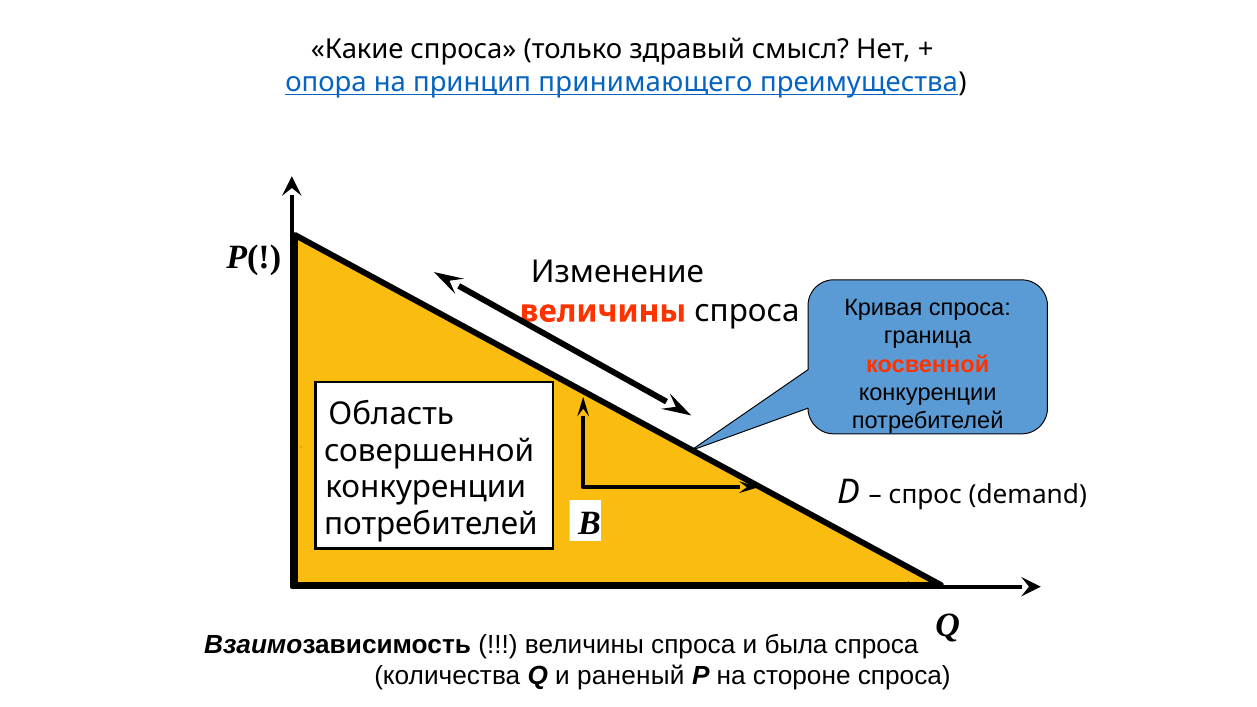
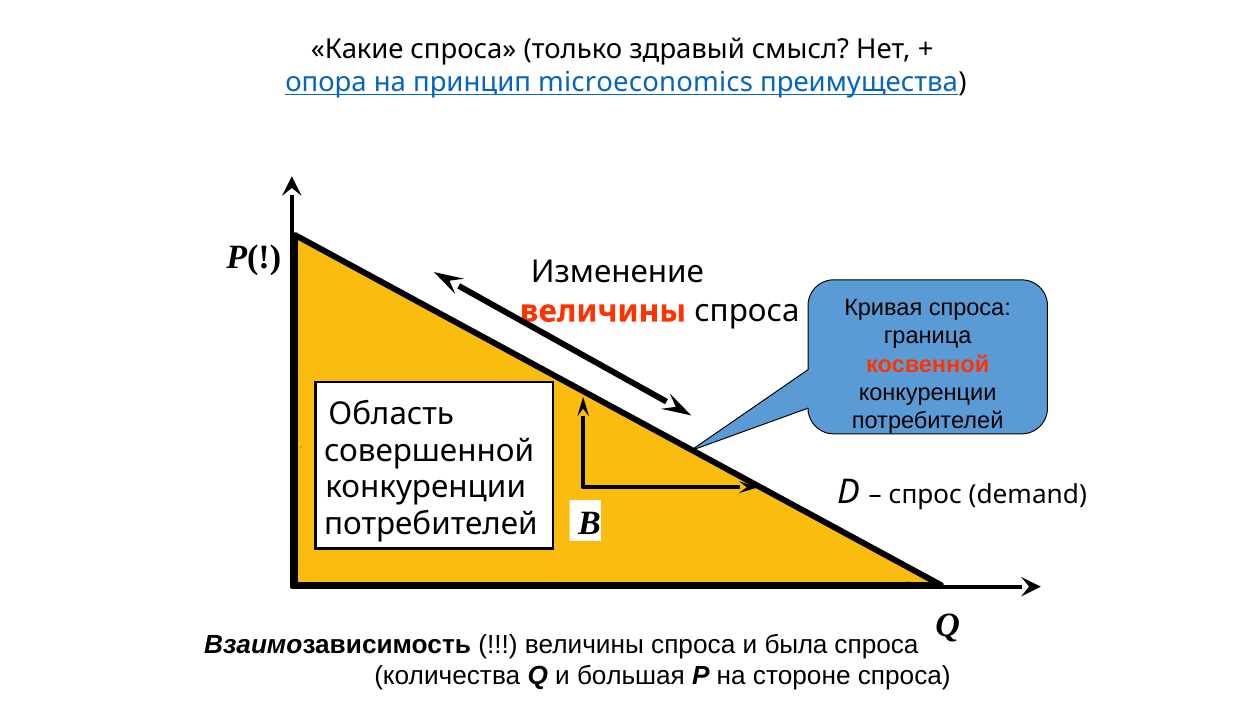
принимающего: принимающего -> microeconomics
раненый: раненый -> большая
